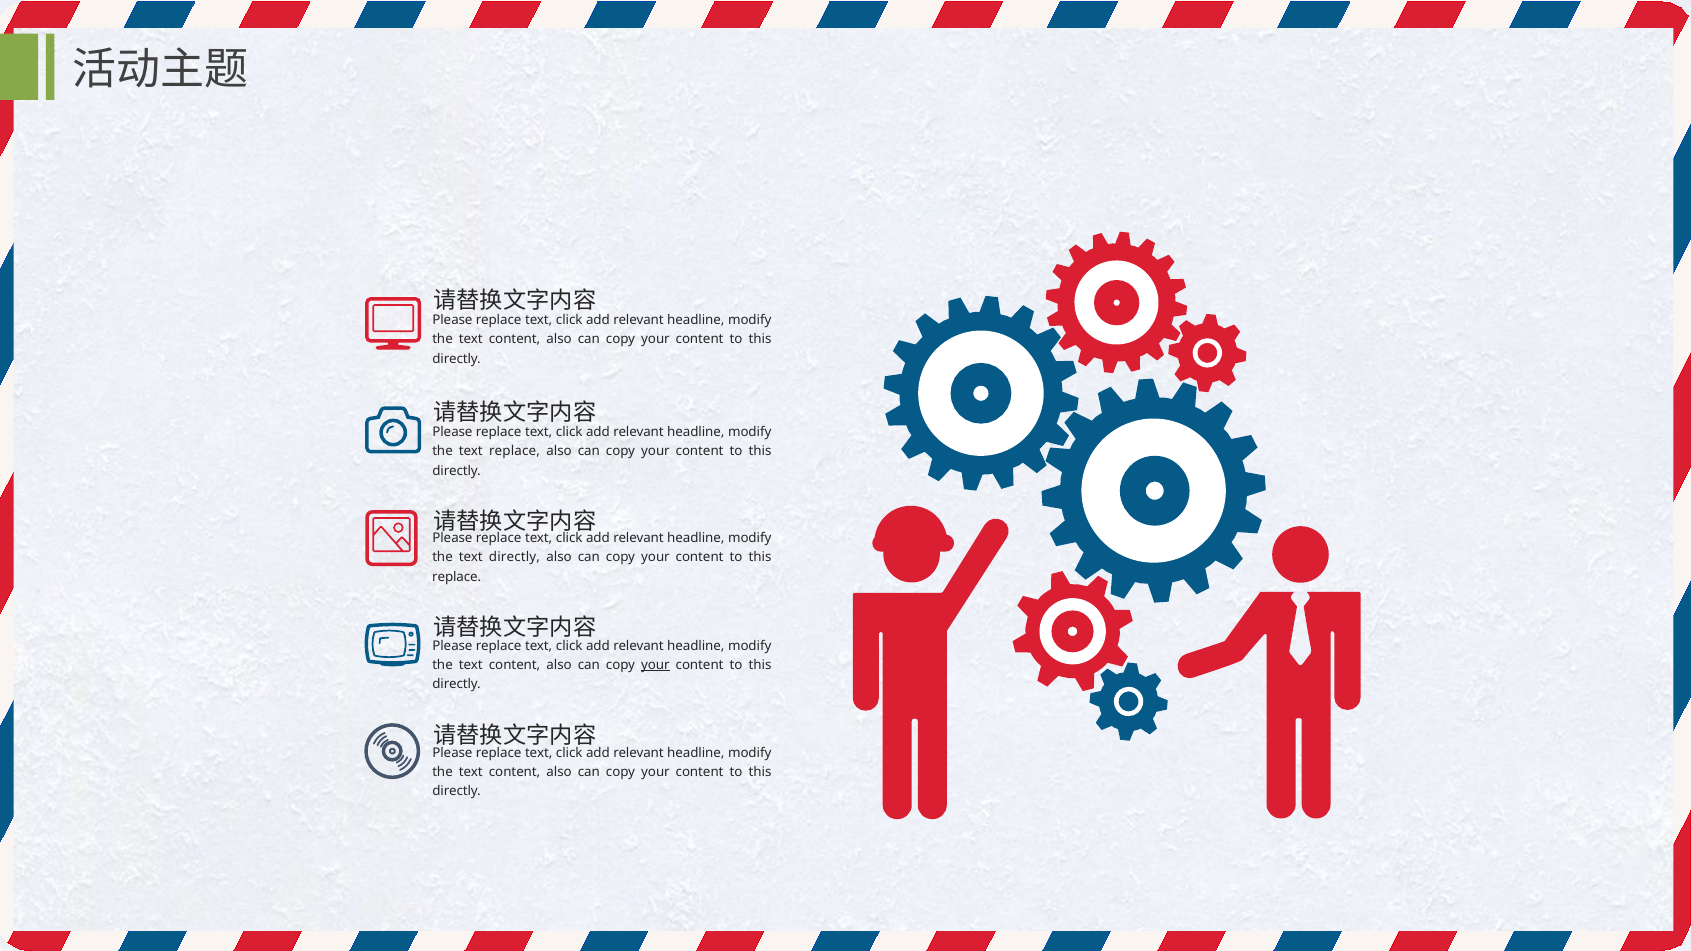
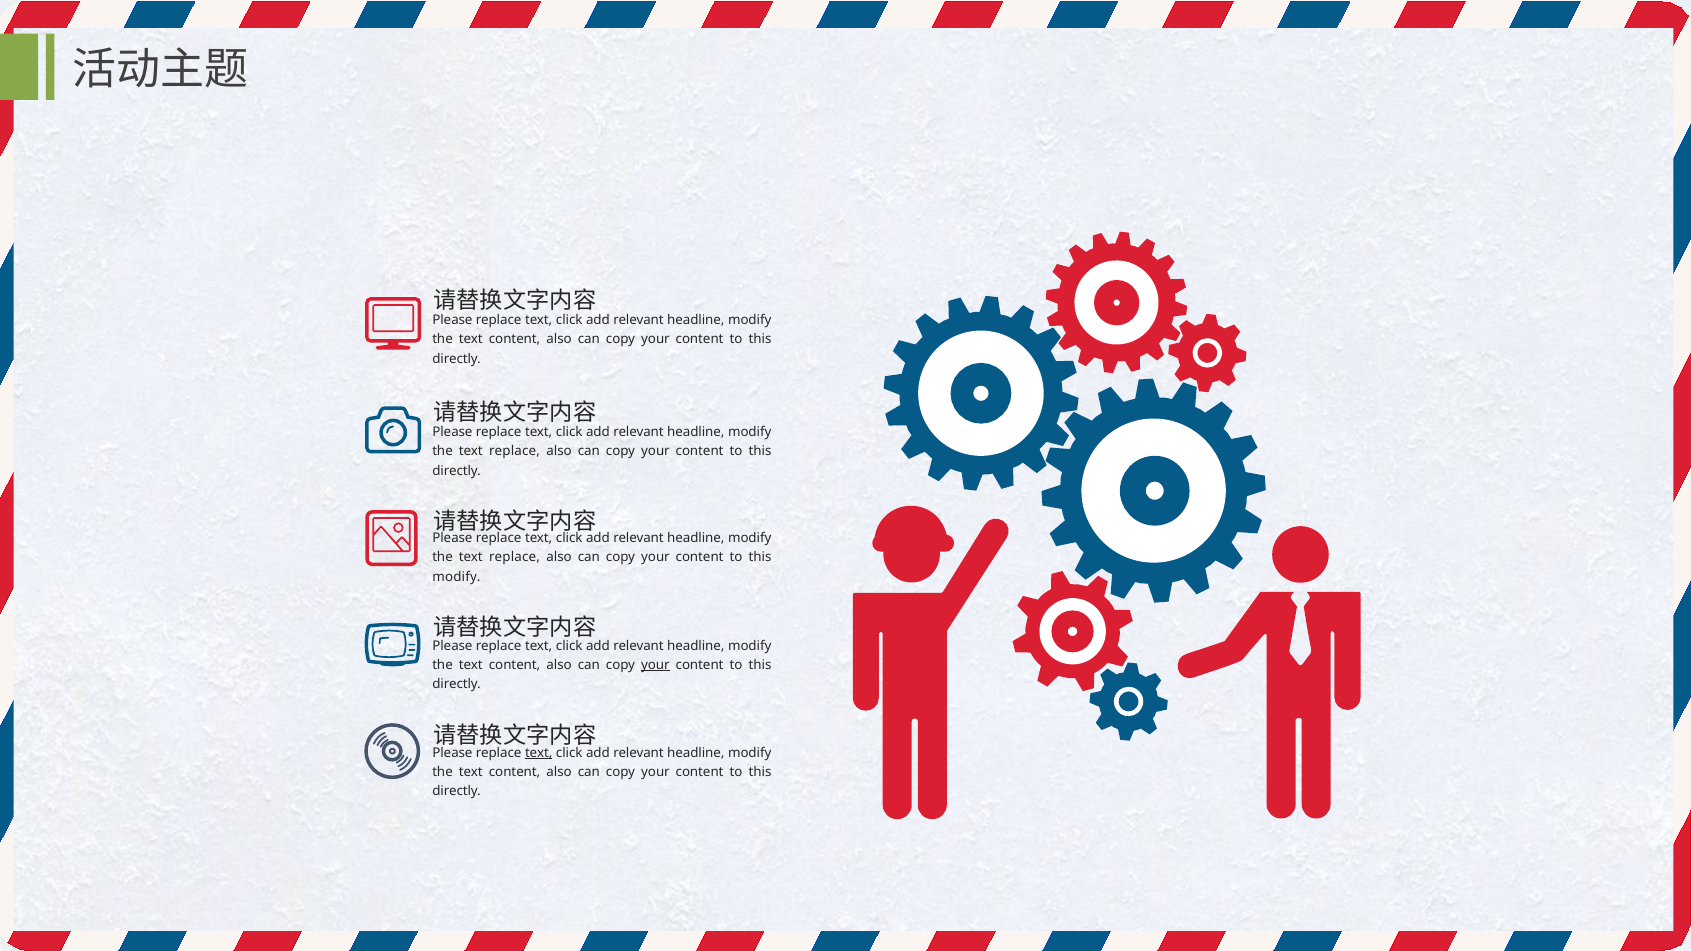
directly at (514, 558): directly -> replace
replace at (457, 577): replace -> modify
text at (539, 753) underline: none -> present
